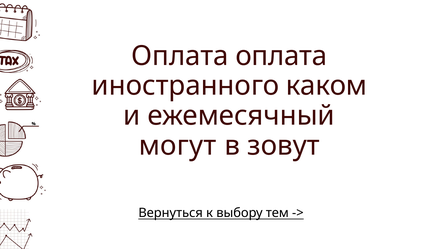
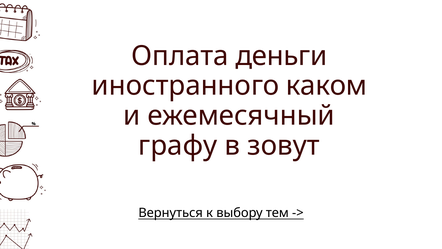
Оплата оплата: оплата -> деньги
могут: могут -> графу
